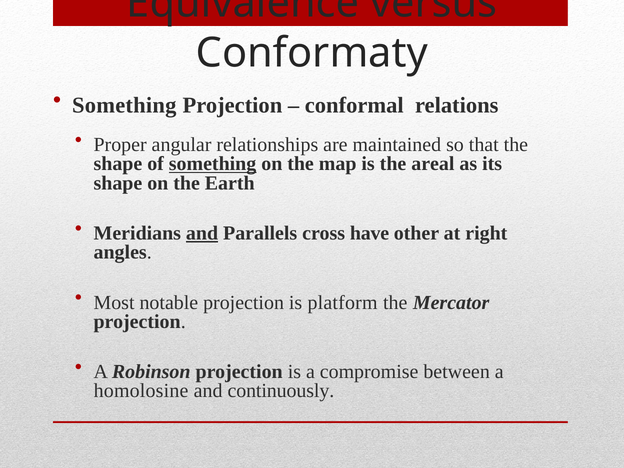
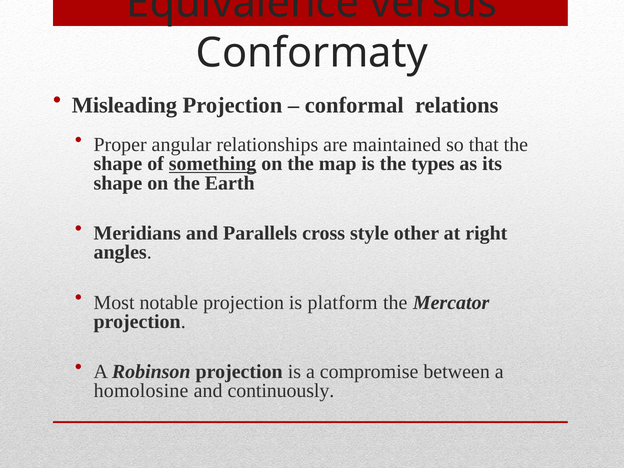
Something at (124, 106): Something -> Misleading
areal: areal -> types
and at (202, 233) underline: present -> none
have: have -> style
